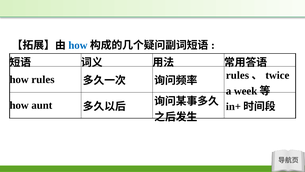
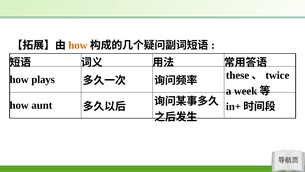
how at (78, 45) colour: blue -> orange
rules at (237, 75): rules -> these
how rules: rules -> plays
